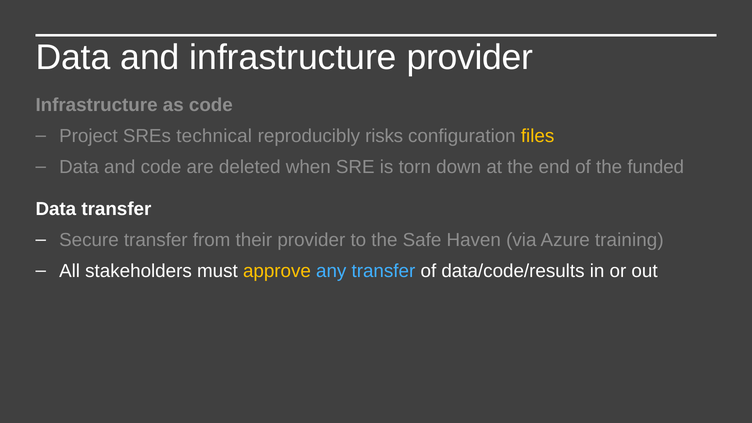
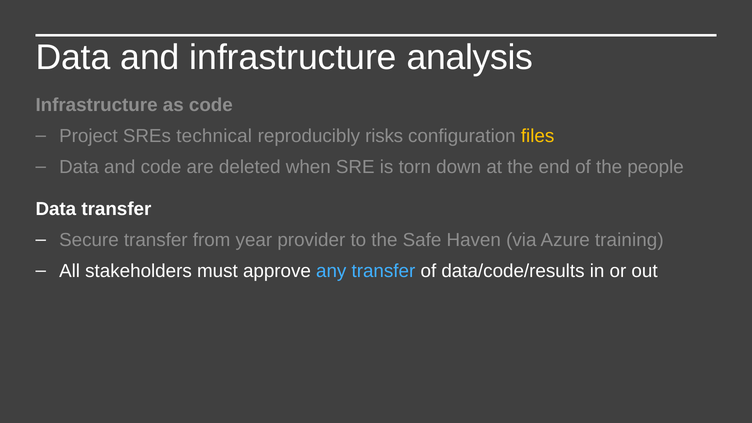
infrastructure provider: provider -> analysis
funded: funded -> people
their: their -> year
approve colour: yellow -> white
